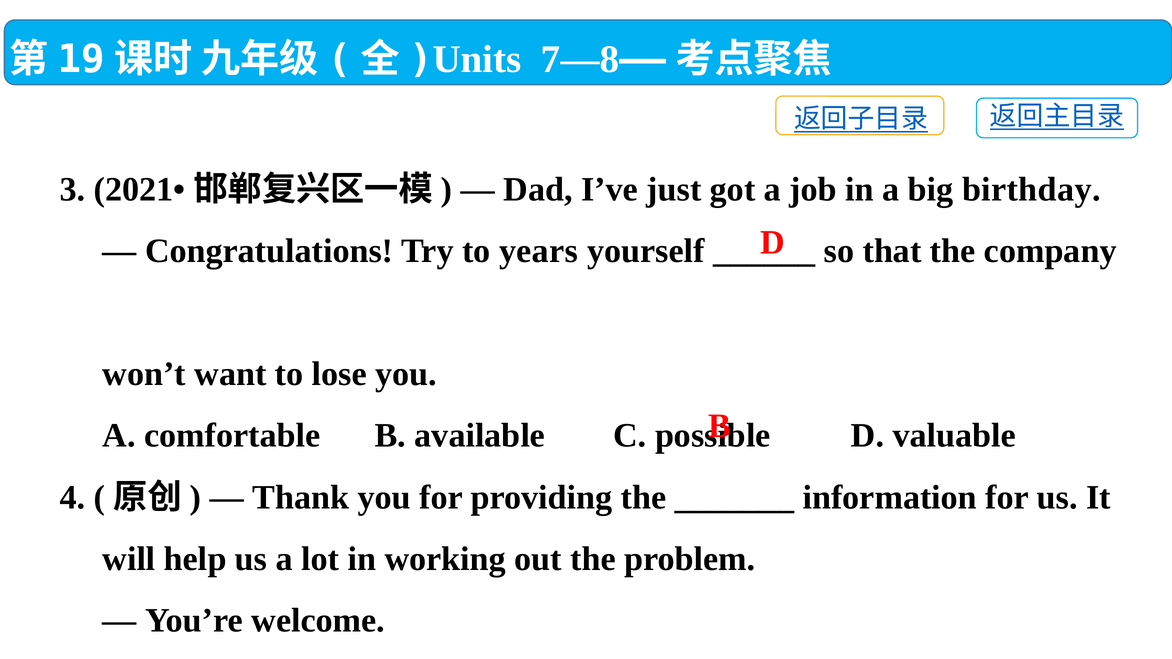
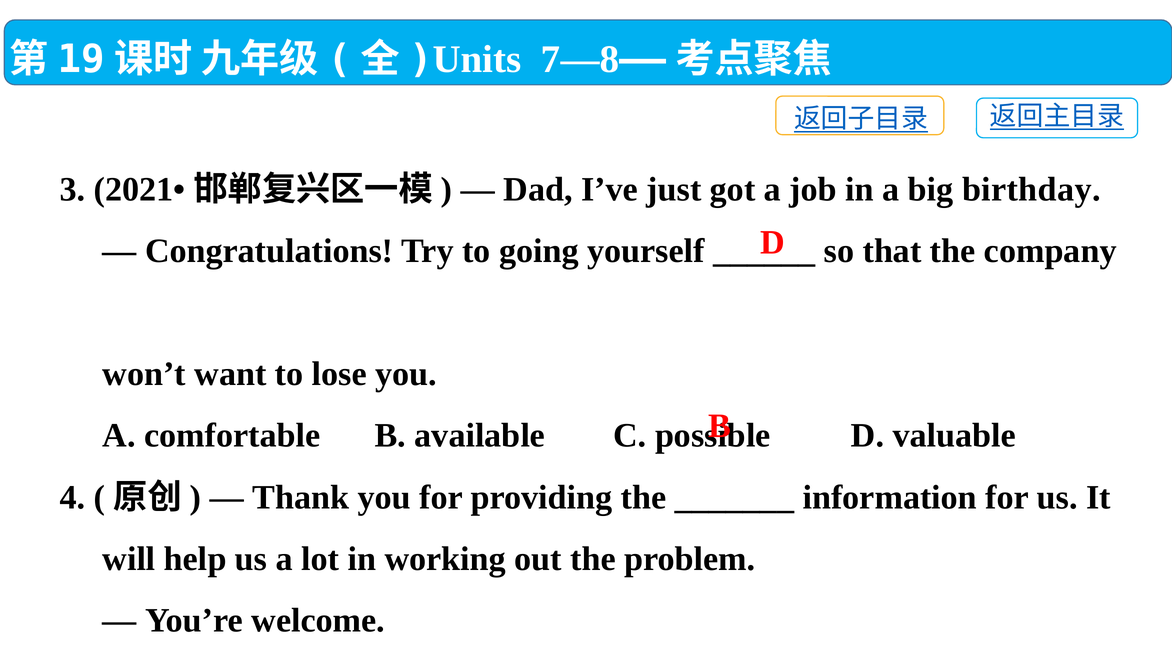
years: years -> going
